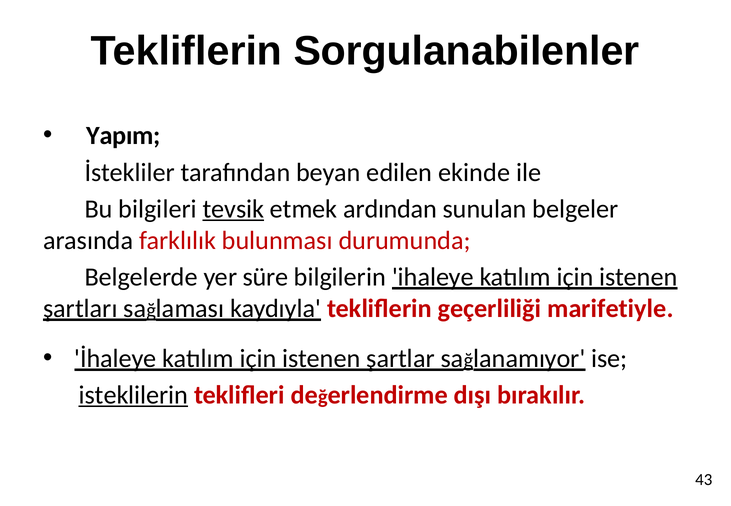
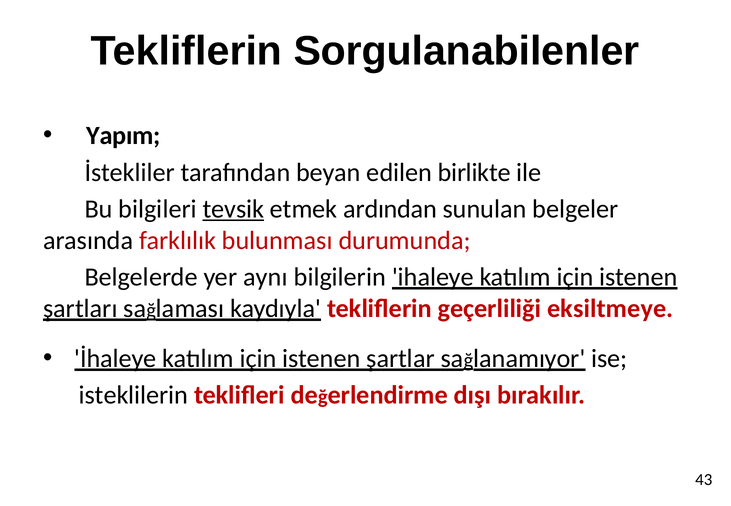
ekinde: ekinde -> birlikte
süre: süre -> aynı
marifetiyle: marifetiyle -> eksiltmeye
isteklilerin underline: present -> none
